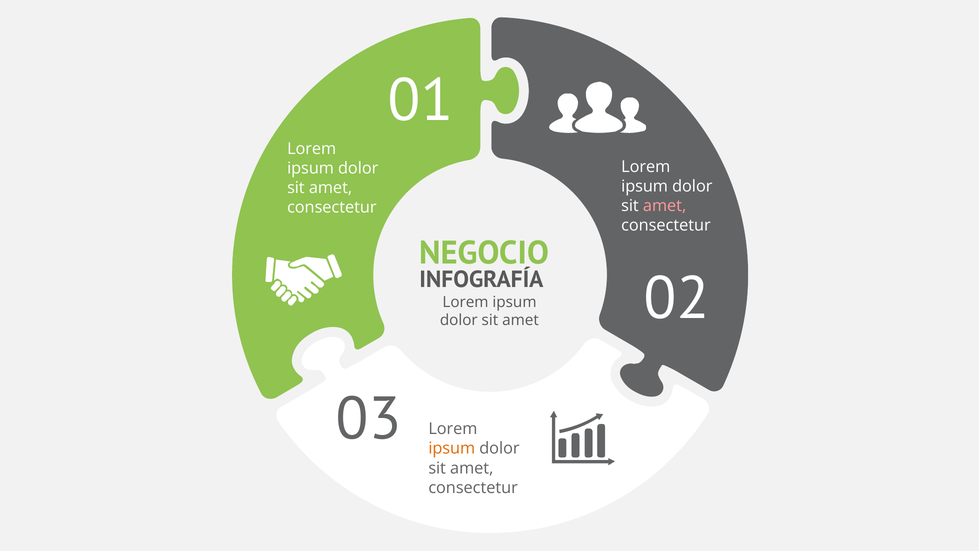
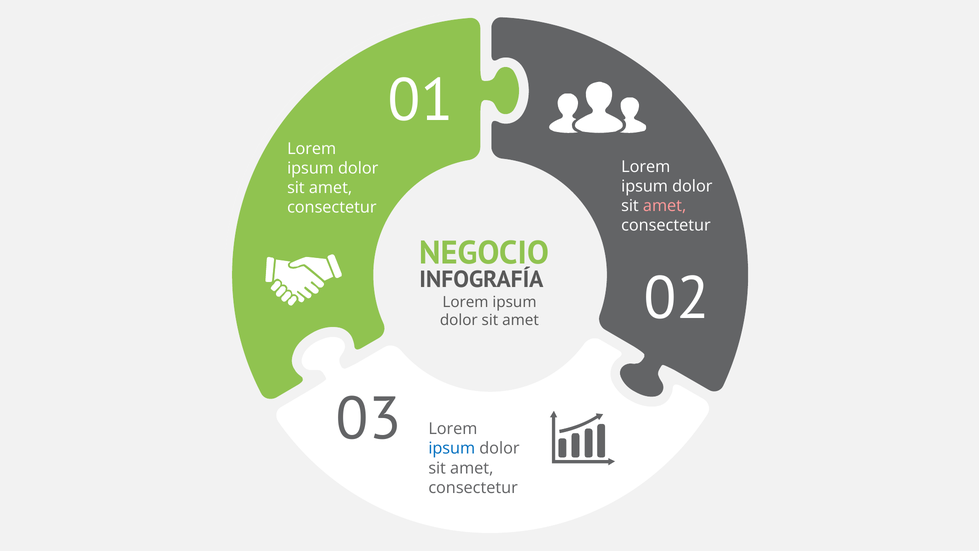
ipsum at (452, 448) colour: orange -> blue
